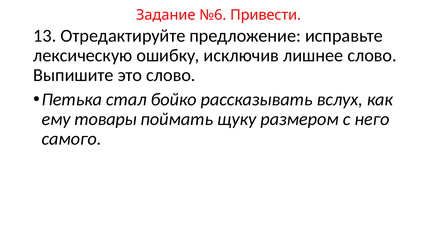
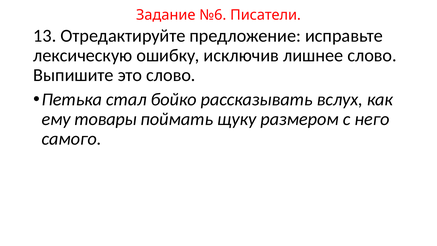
Привести: Привести -> Писатели
